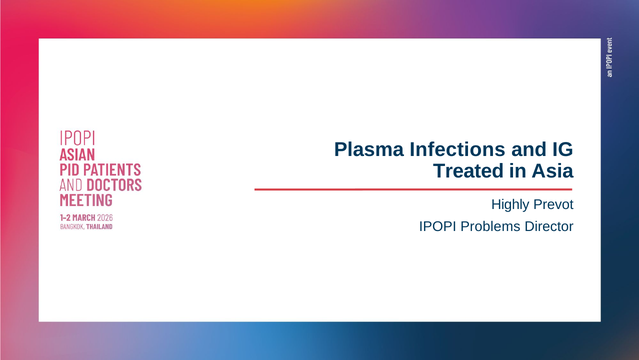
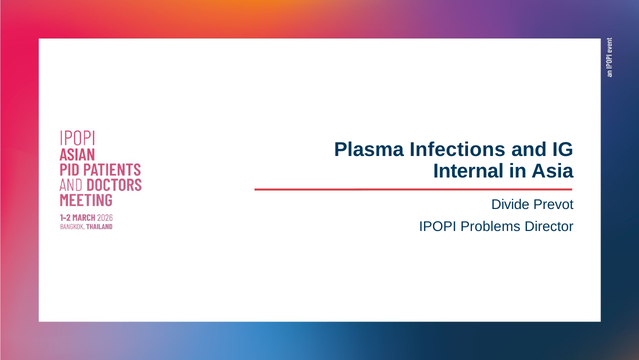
Treated: Treated -> Internal
Highly: Highly -> Divide
